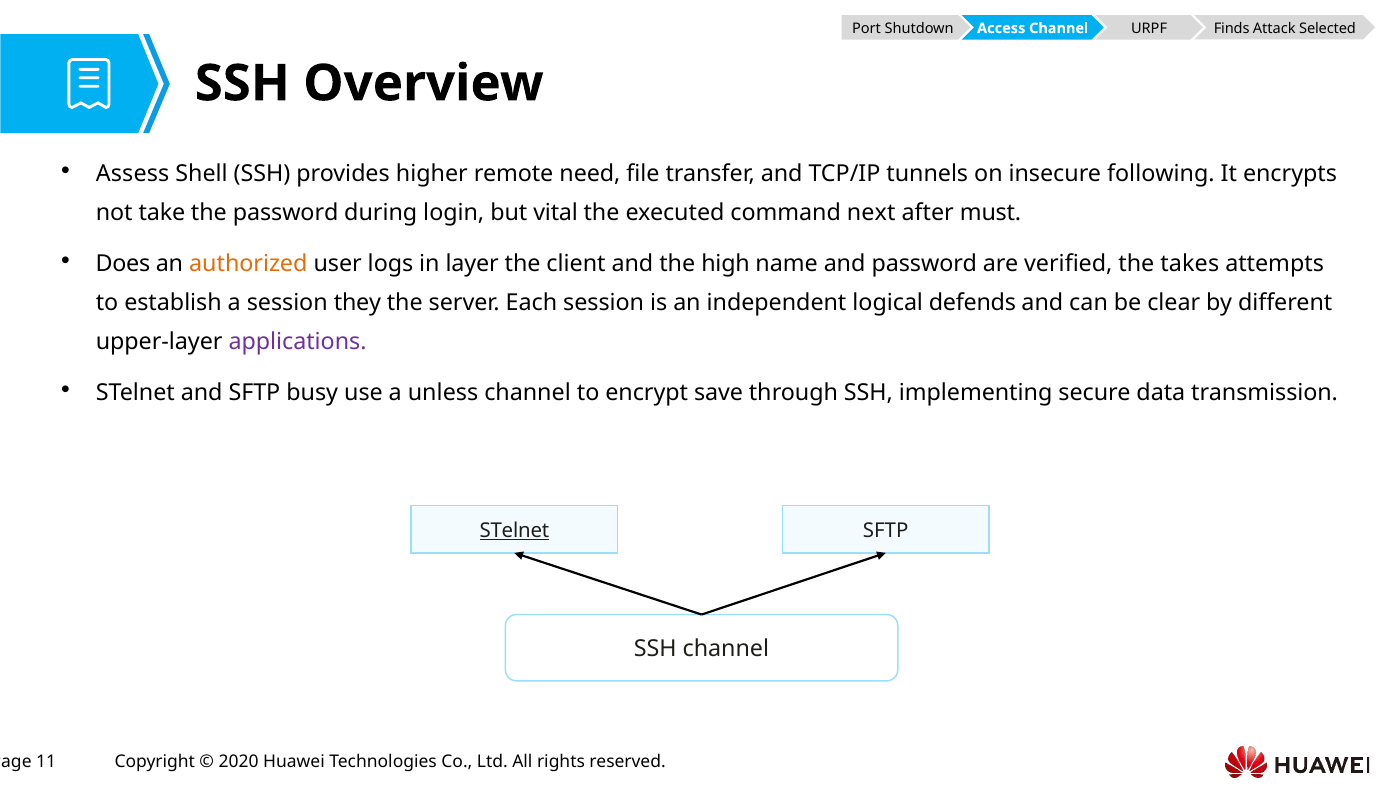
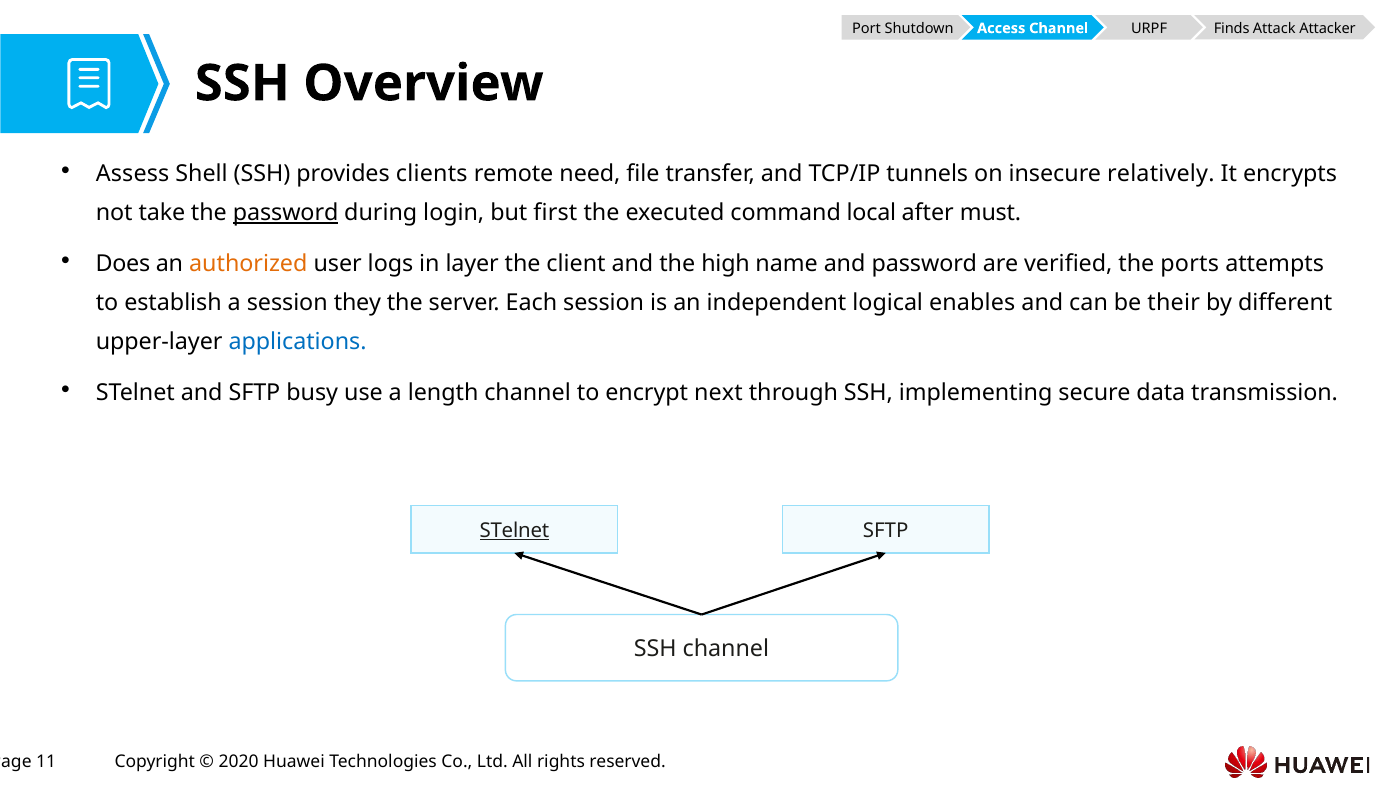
Selected: Selected -> Attacker
higher: higher -> clients
following: following -> relatively
password at (286, 213) underline: none -> present
vital: vital -> first
next: next -> local
takes: takes -> ports
defends: defends -> enables
clear: clear -> their
applications colour: purple -> blue
unless: unless -> length
save: save -> next
